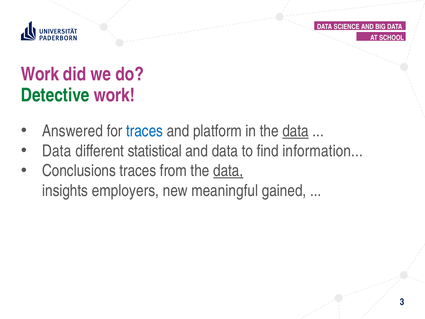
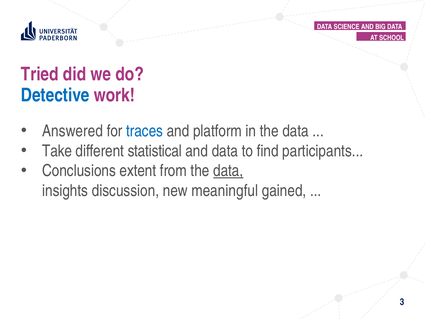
Work at (40, 74): Work -> Tried
Detective colour: green -> blue
data at (296, 131) underline: present -> none
Data at (57, 151): Data -> Take
information: information -> participants
Conclusions traces: traces -> extent
employers: employers -> discussion
